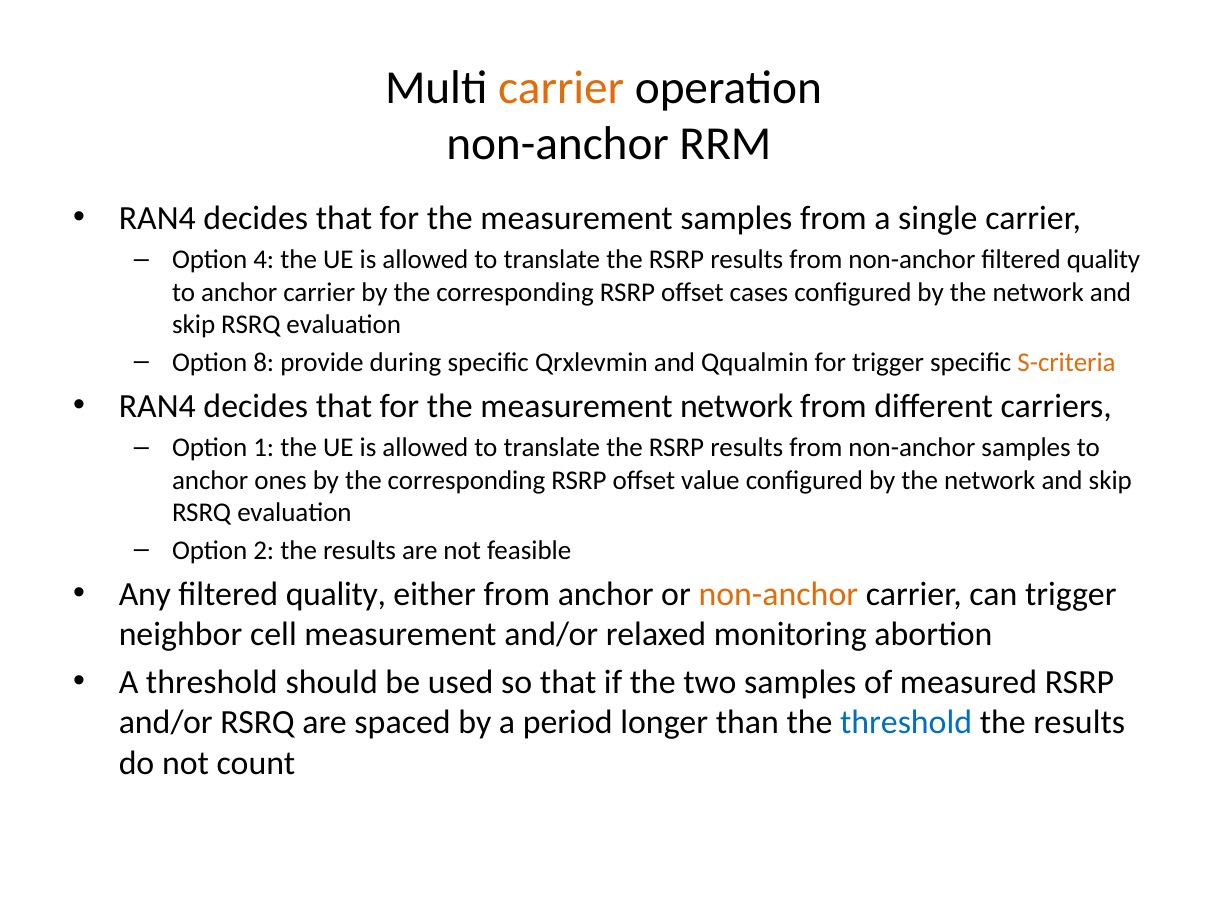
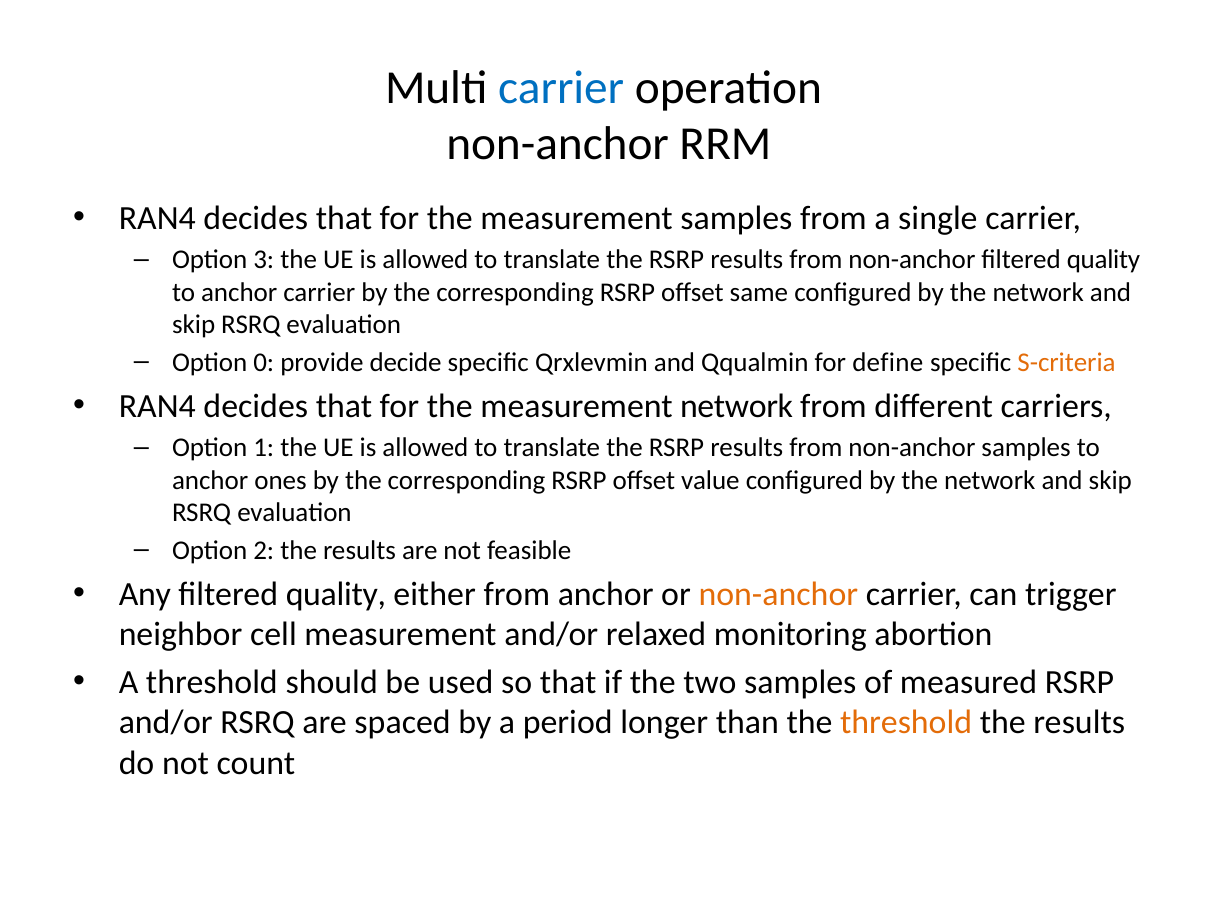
carrier at (561, 88) colour: orange -> blue
4: 4 -> 3
cases: cases -> same
8: 8 -> 0
during: during -> decide
for trigger: trigger -> define
threshold at (906, 723) colour: blue -> orange
